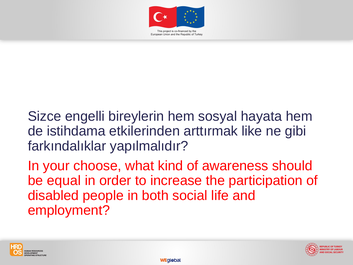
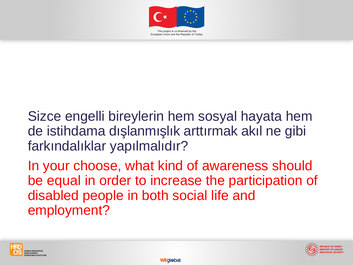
etkilerinden: etkilerinden -> dışlanmışlık
like: like -> akıl
